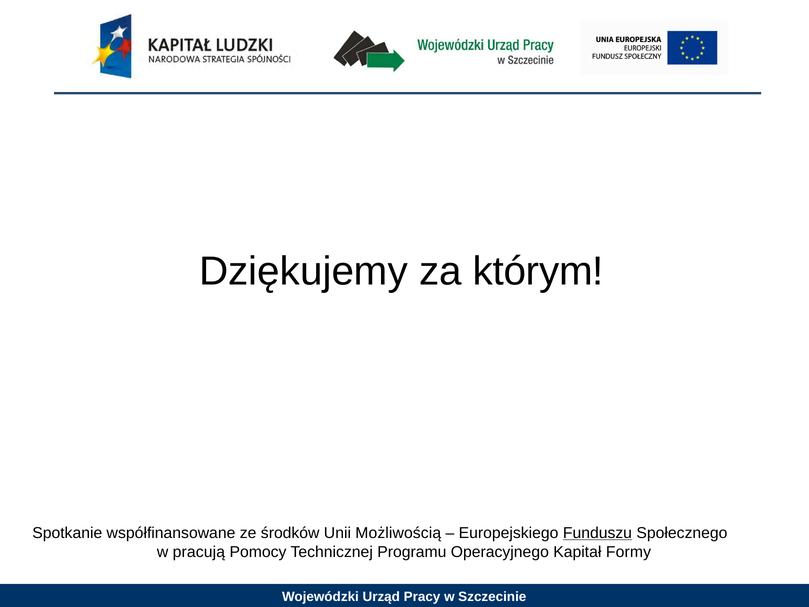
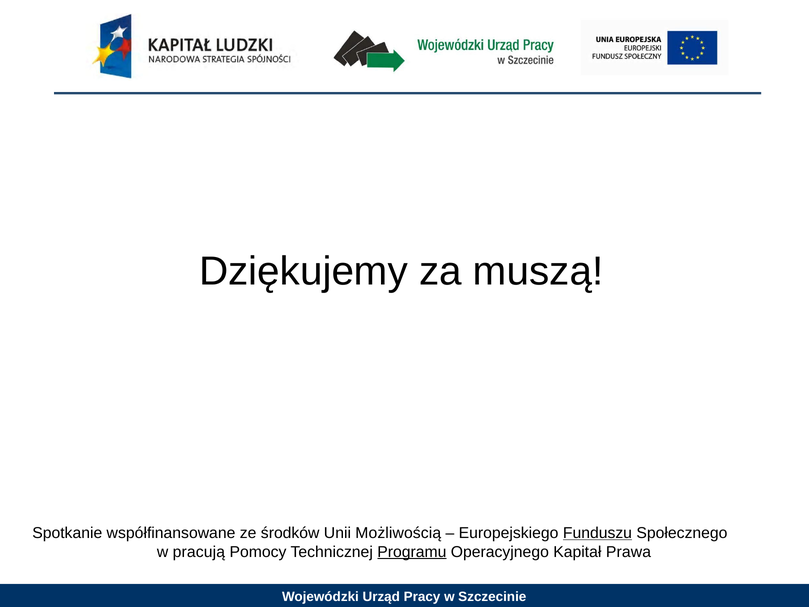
którym: którym -> muszą
Programu underline: none -> present
Formy: Formy -> Prawa
